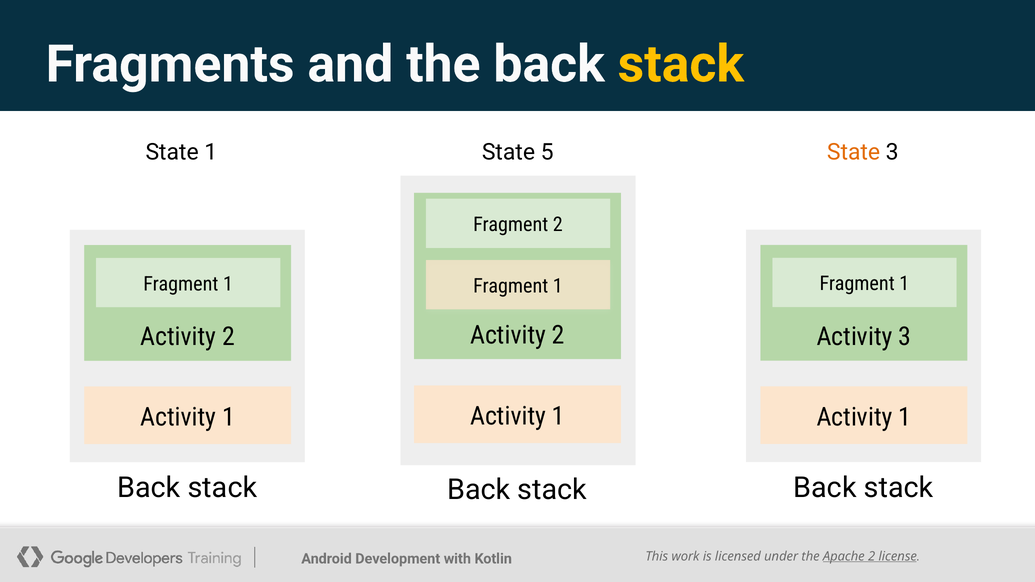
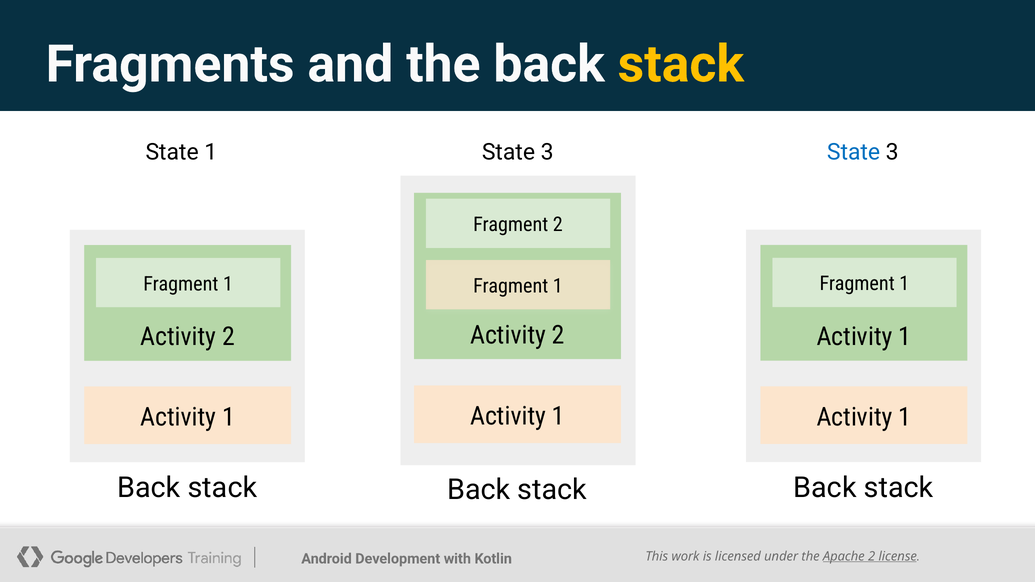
5 at (547, 152): 5 -> 3
State at (854, 152) colour: orange -> blue
3 at (905, 337): 3 -> 1
